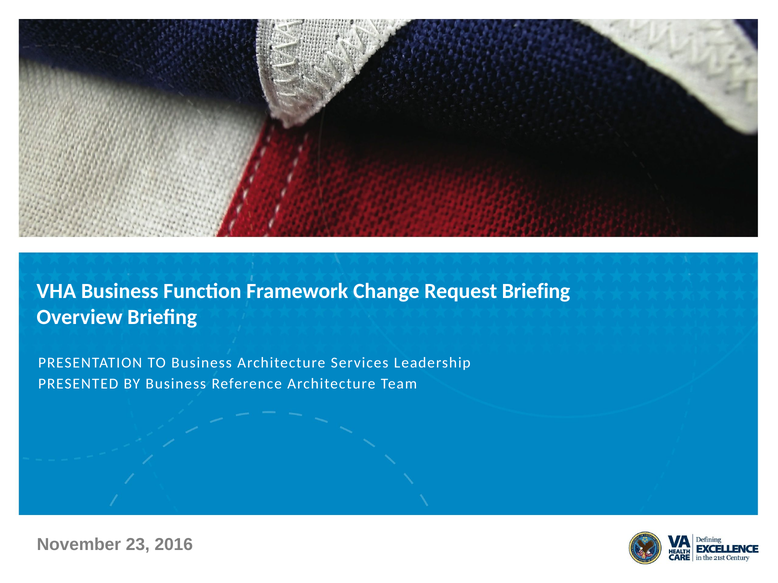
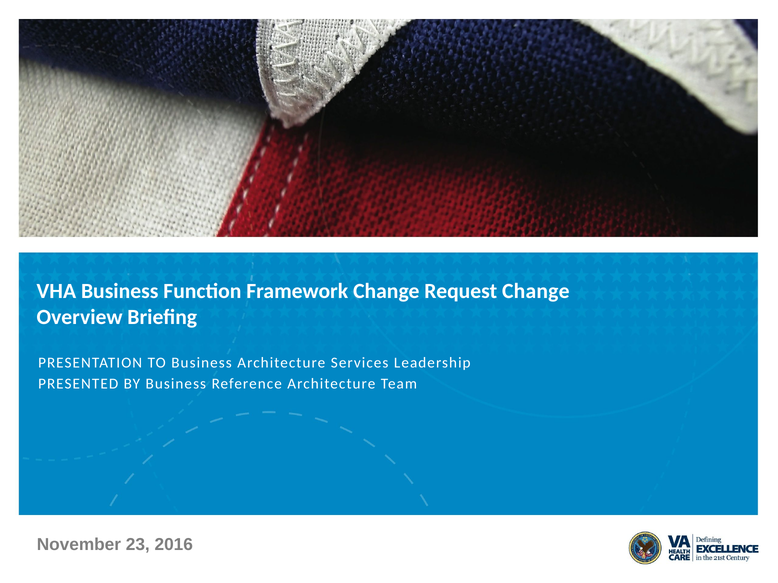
Request Briefing: Briefing -> Change
